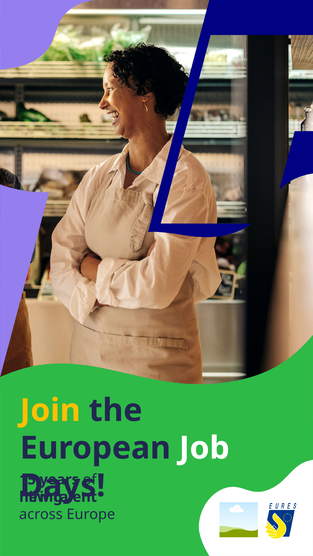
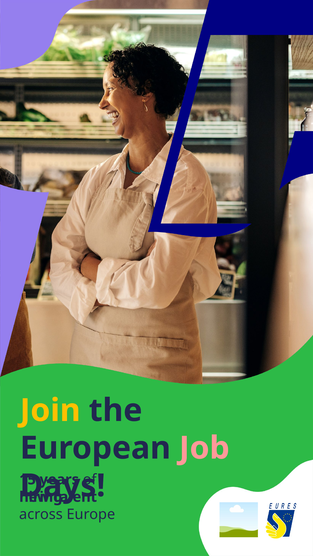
Job colour: white -> pink
